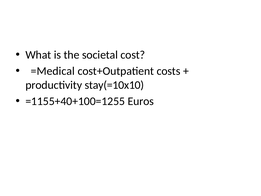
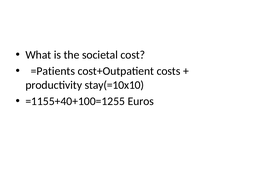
=Medical: =Medical -> =Patients
